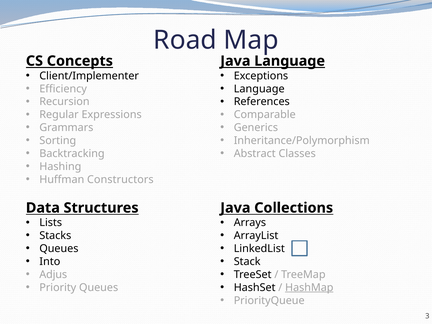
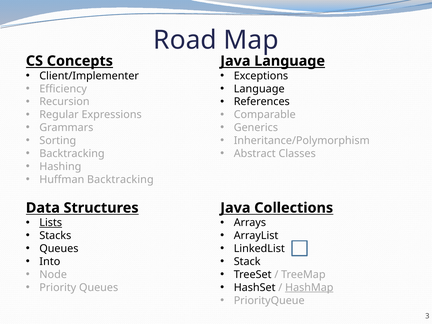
Huffman Constructors: Constructors -> Backtracking
Lists underline: none -> present
Adjus: Adjus -> Node
